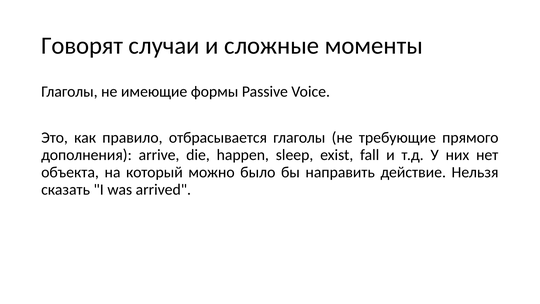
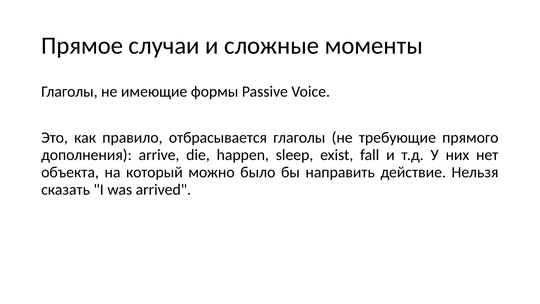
Говорят: Говорят -> Прямое
